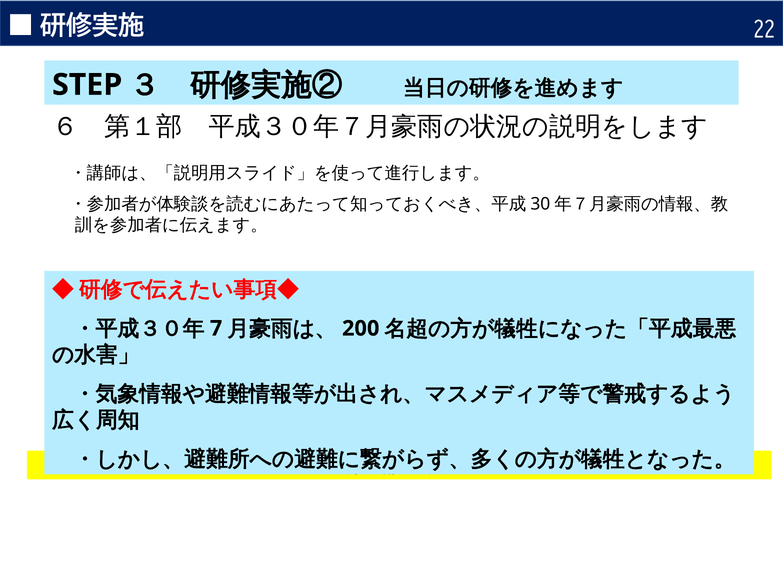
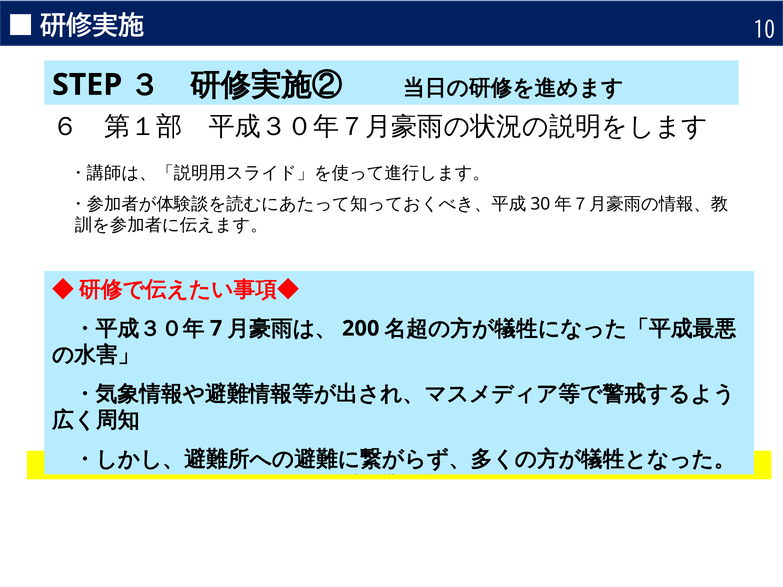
22: 22 -> 10
